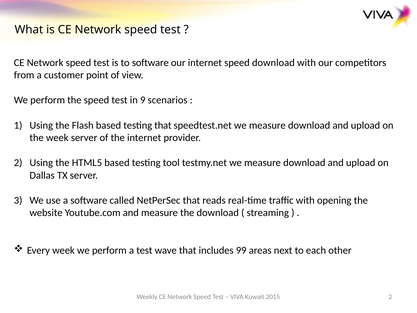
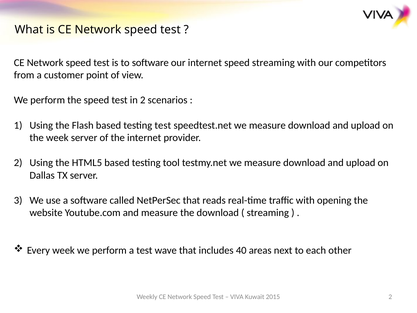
speed download: download -> streaming
in 9: 9 -> 2
testing that: that -> test
99: 99 -> 40
